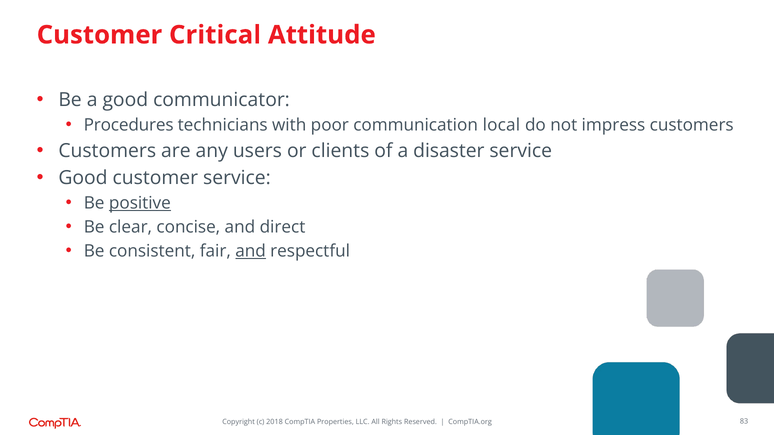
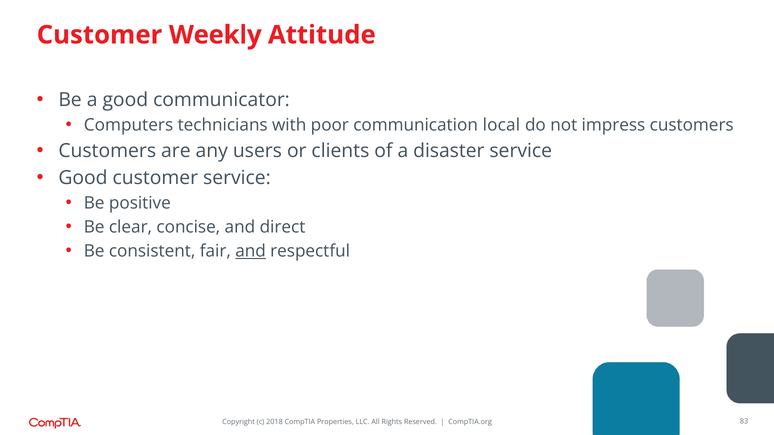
Critical: Critical -> Weekly
Procedures: Procedures -> Computers
positive underline: present -> none
